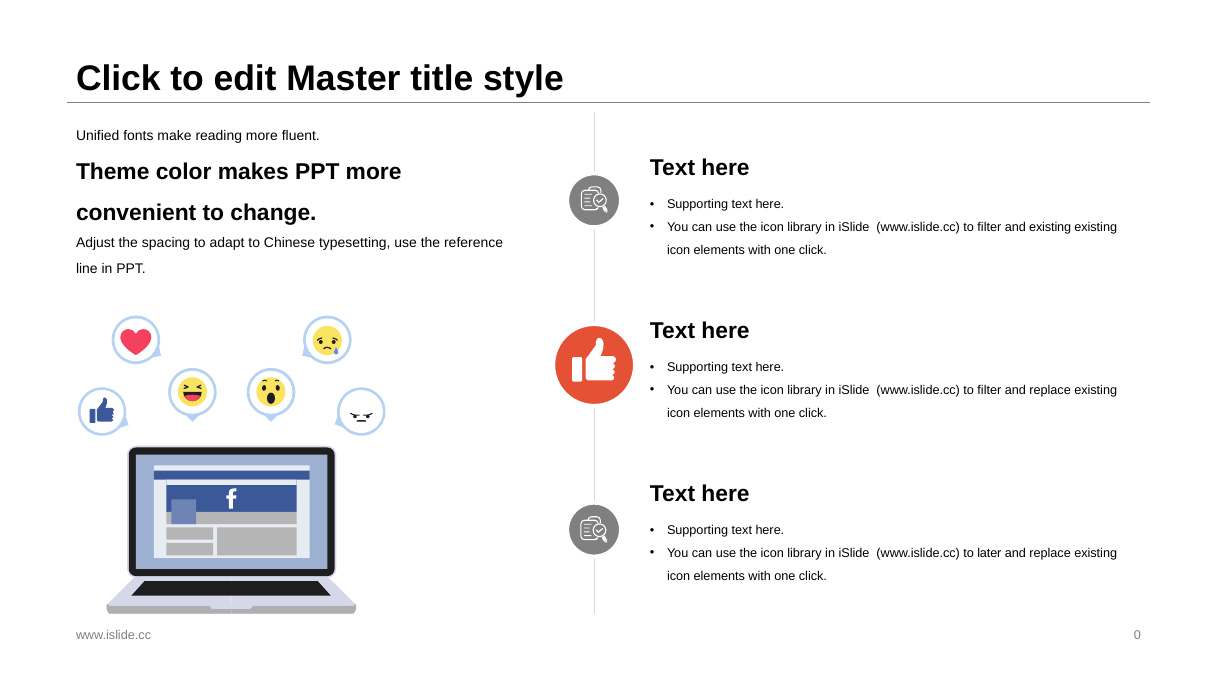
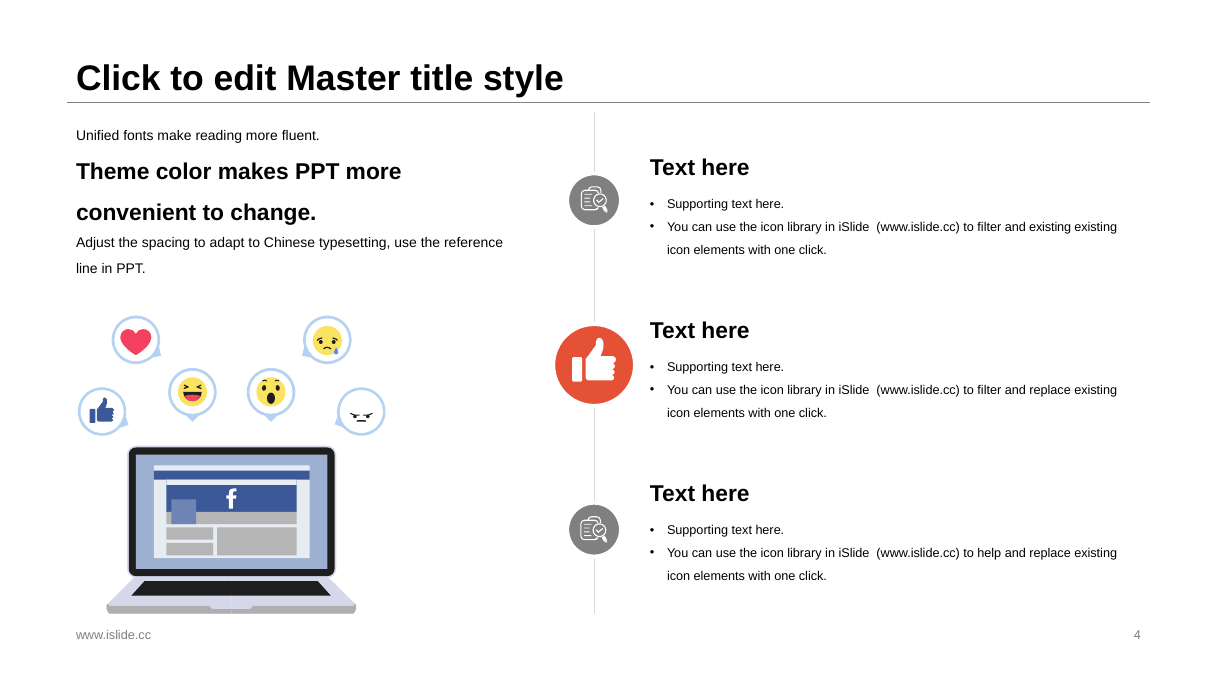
later: later -> help
0: 0 -> 4
